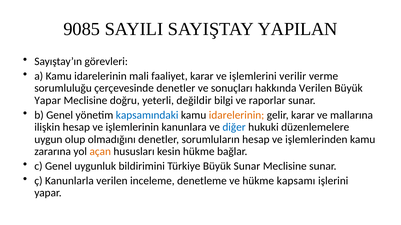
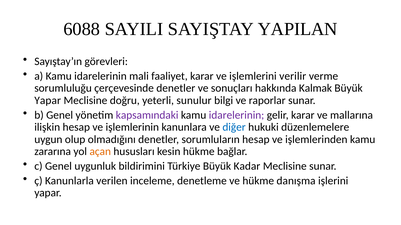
9085: 9085 -> 6088
hakkında Verilen: Verilen -> Kalmak
değildir: değildir -> sunulur
kapsamındaki colour: blue -> purple
idarelerinin at (237, 115) colour: orange -> purple
Büyük Sunar: Sunar -> Kadar
kapsamı: kapsamı -> danışma
